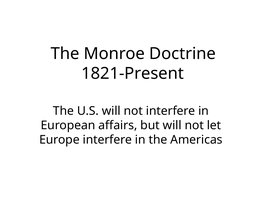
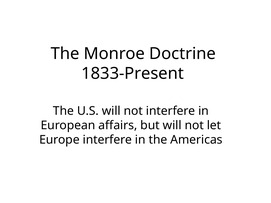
1821-Present: 1821-Present -> 1833-Present
